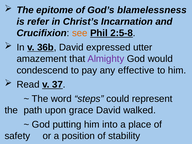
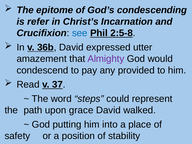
blamelessness: blamelessness -> condescending
see colour: orange -> blue
effective: effective -> provided
